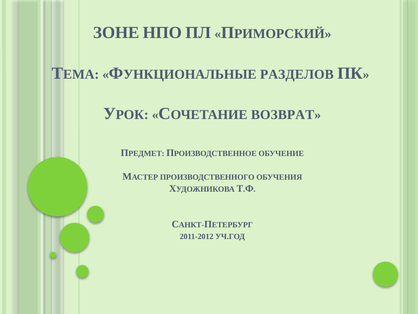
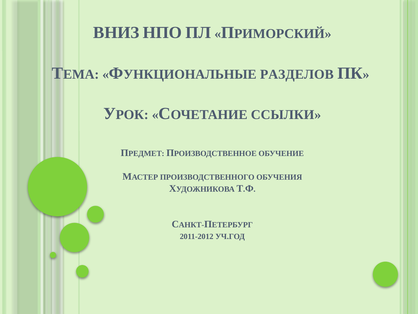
ЗОНЕ: ЗОНЕ -> ВНИЗ
ВОЗВРАТ: ВОЗВРАТ -> ССЫЛКИ
